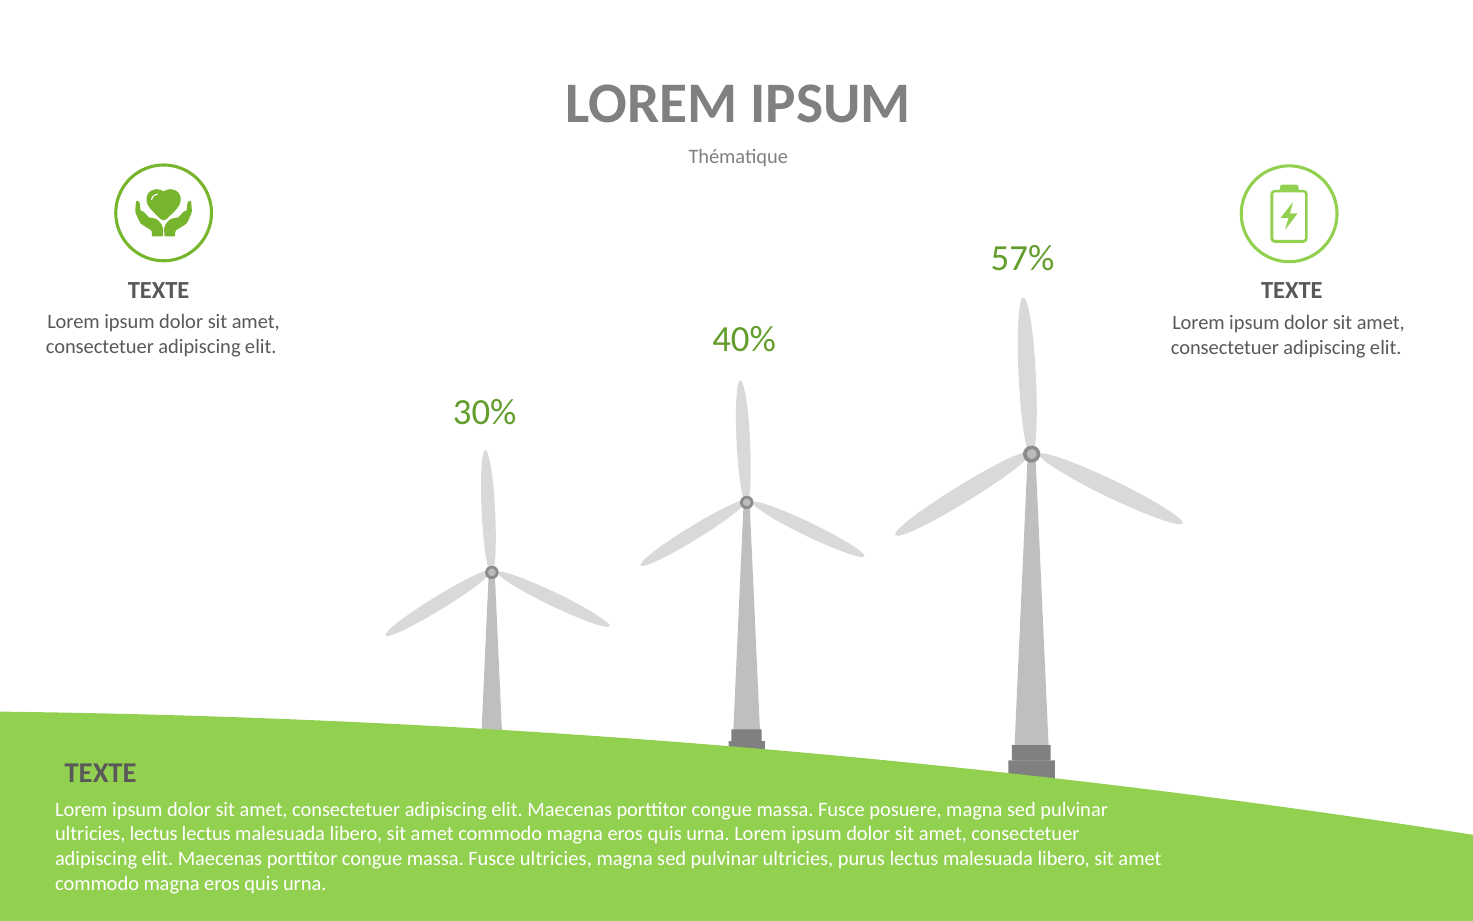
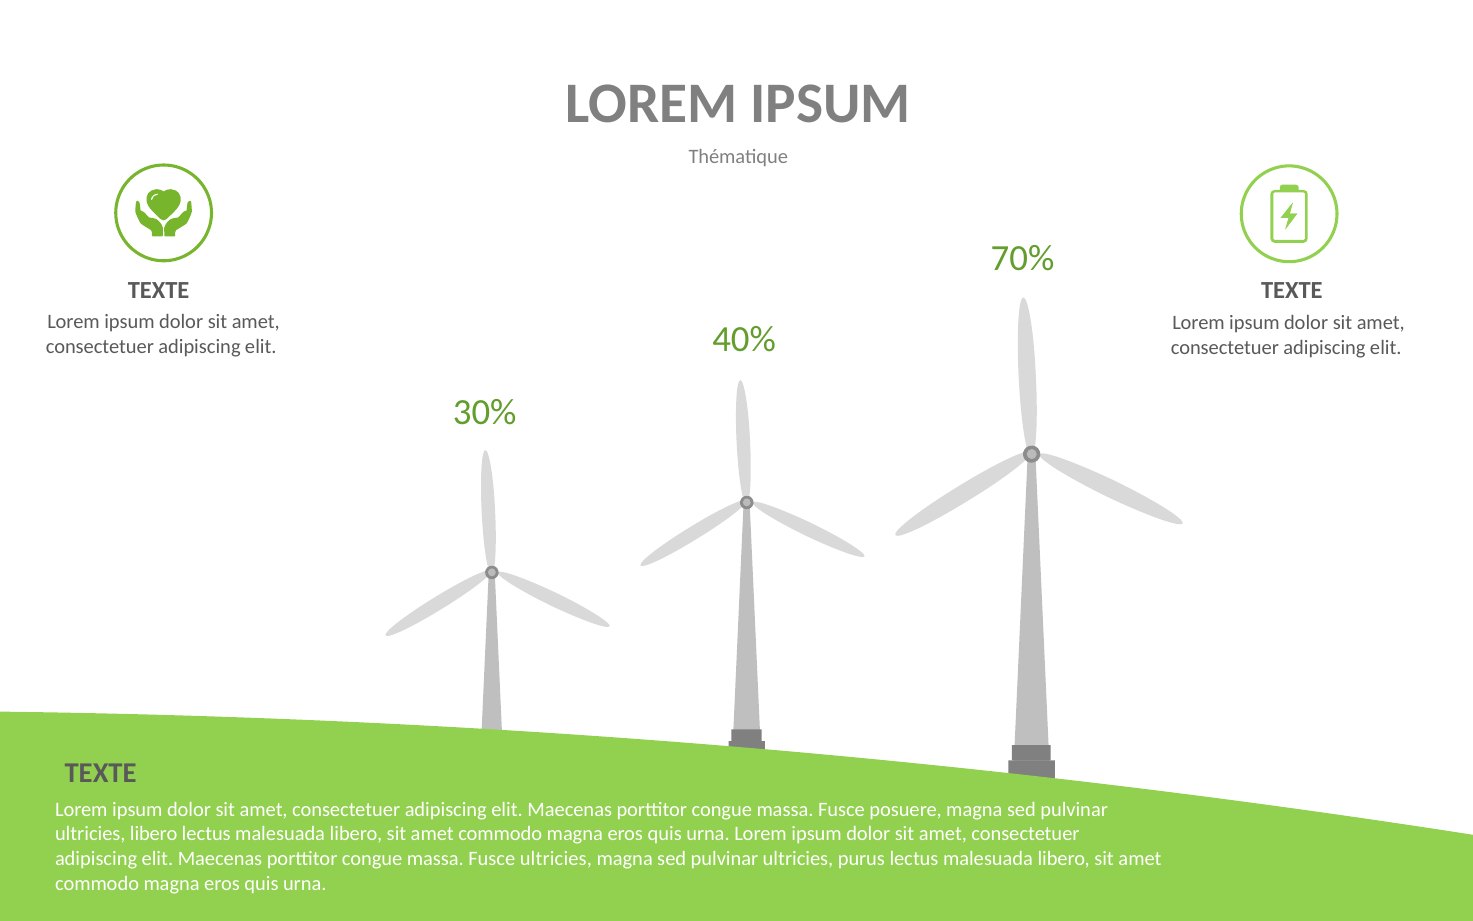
57%: 57% -> 70%
ultricies lectus: lectus -> libero
